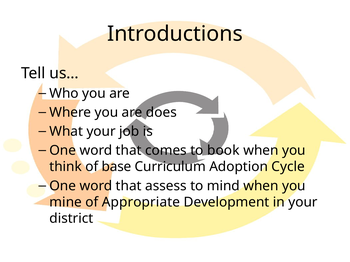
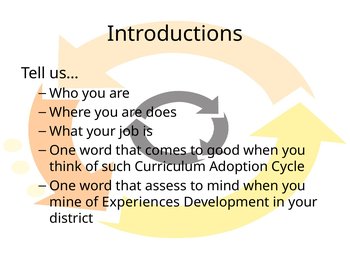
book: book -> good
base: base -> such
Appropriate: Appropriate -> Experiences
